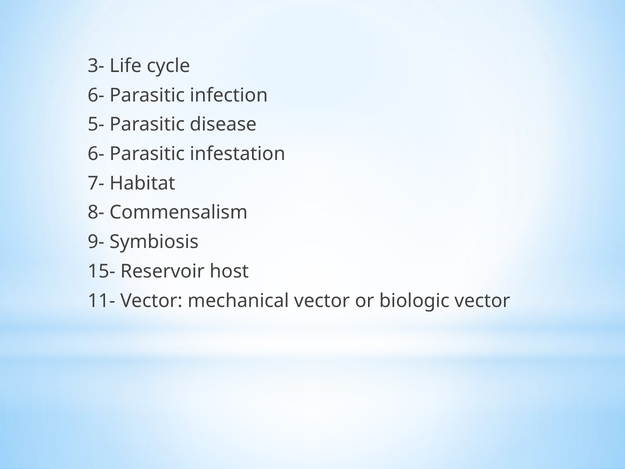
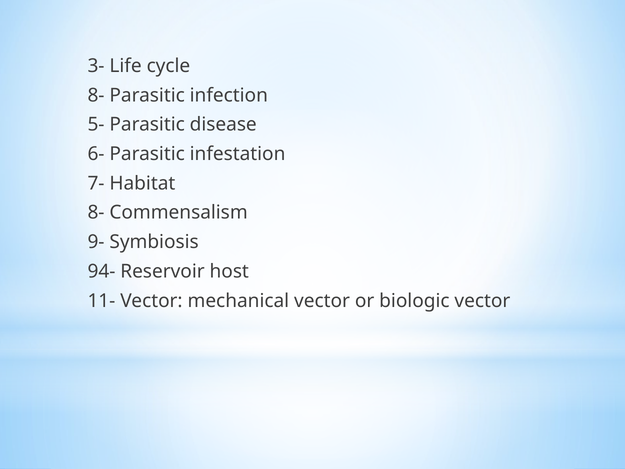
6- at (96, 95): 6- -> 8-
15-: 15- -> 94-
